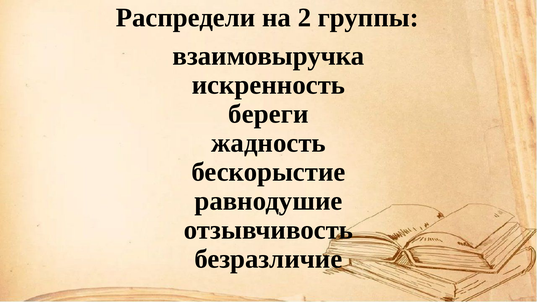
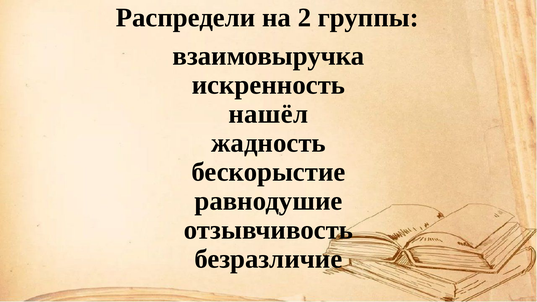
береги: береги -> нашёл
